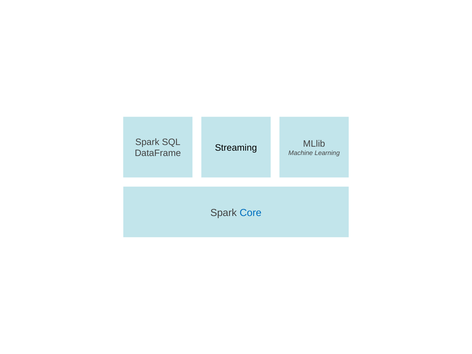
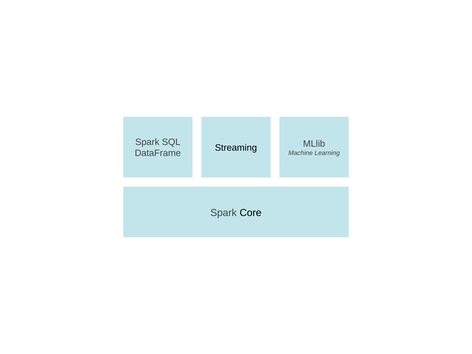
Core colour: blue -> black
